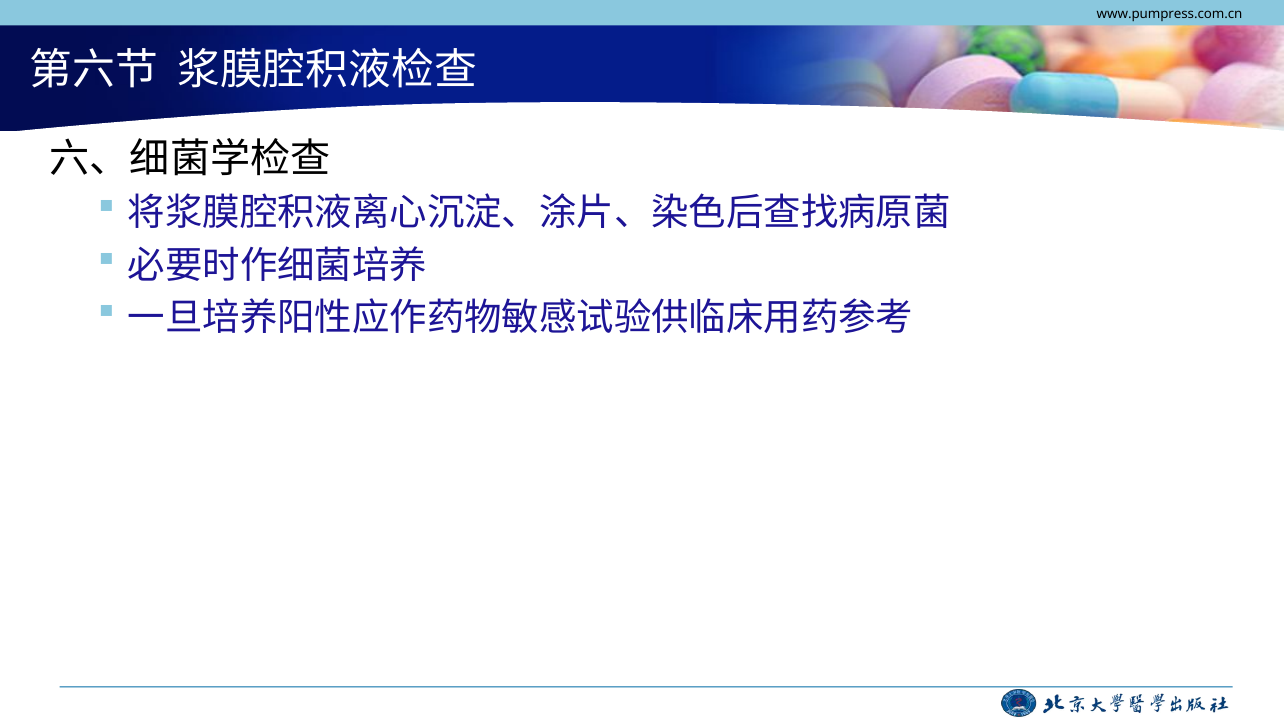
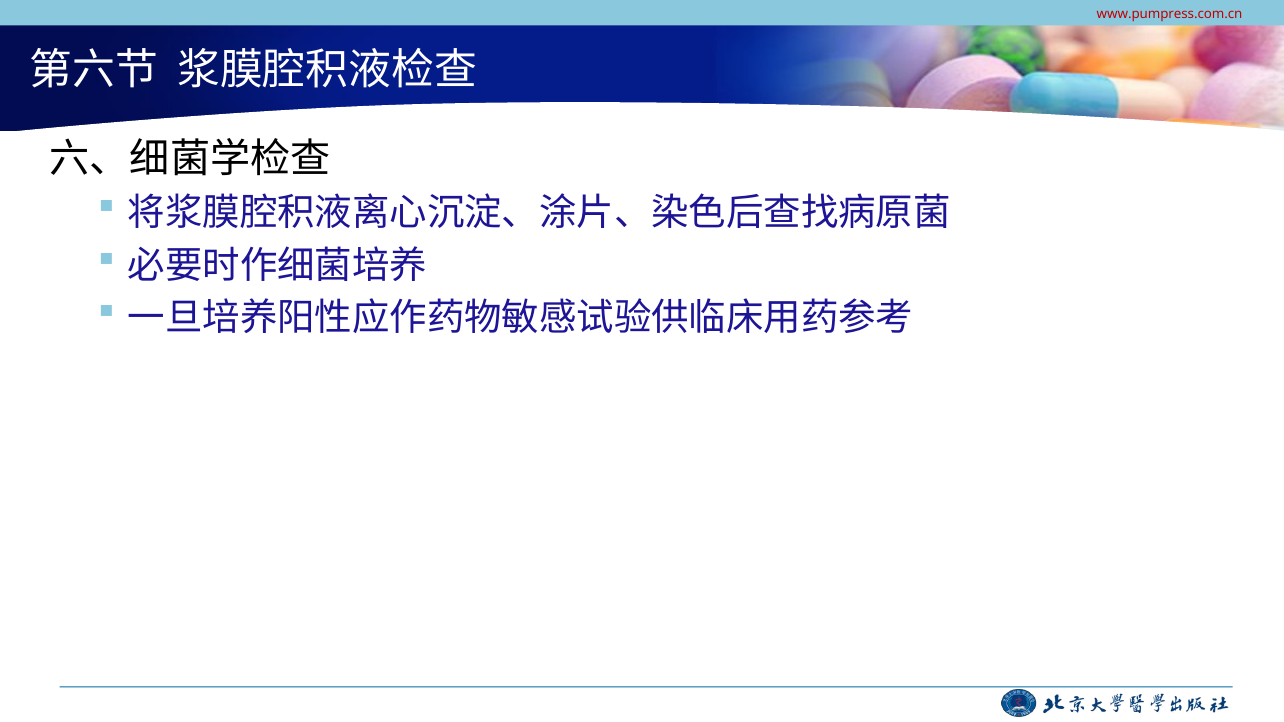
www.pumpress.com.cn colour: black -> red
